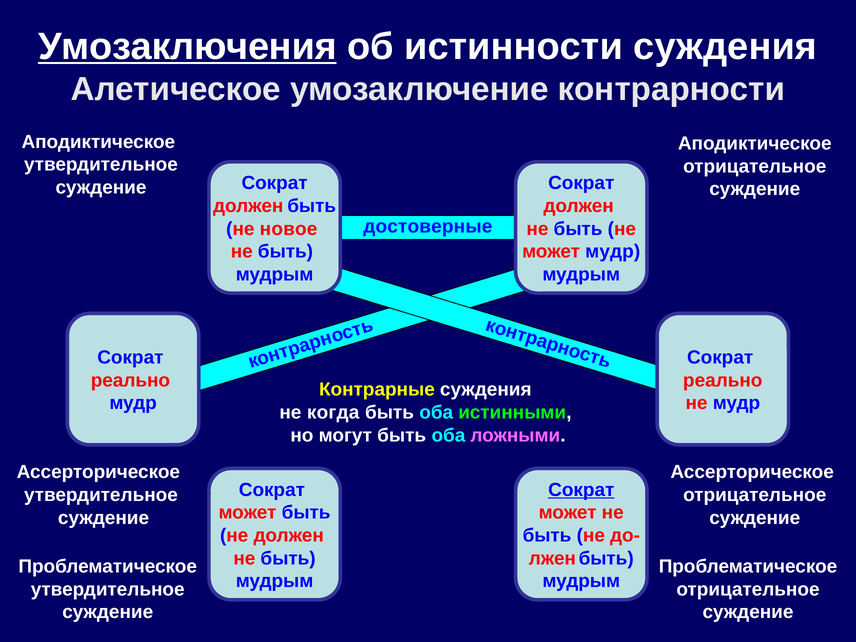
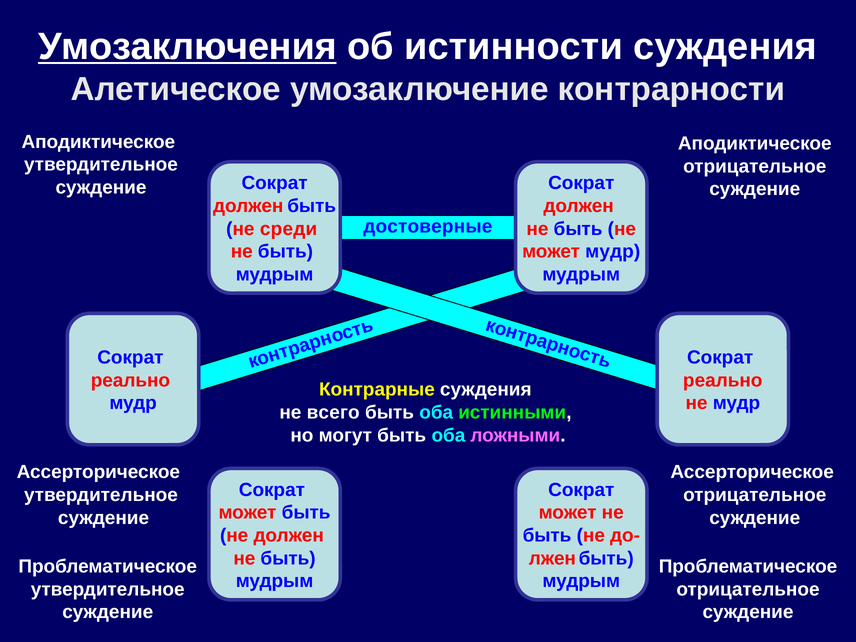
новое: новое -> среди
когда: когда -> всего
Сократ at (581, 490) underline: present -> none
